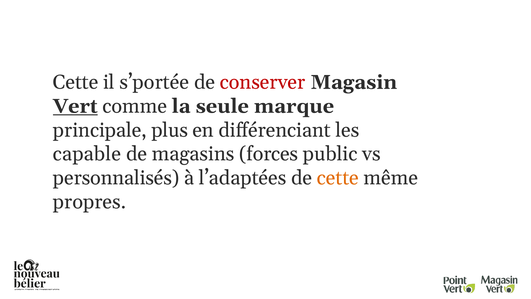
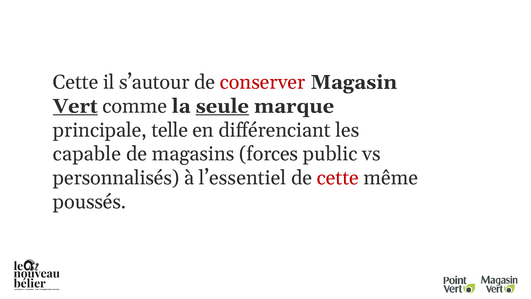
s’portée: s’portée -> s’autour
seule underline: none -> present
plus: plus -> telle
l’adaptées: l’adaptées -> l’essentiel
cette at (338, 178) colour: orange -> red
propres: propres -> poussés
